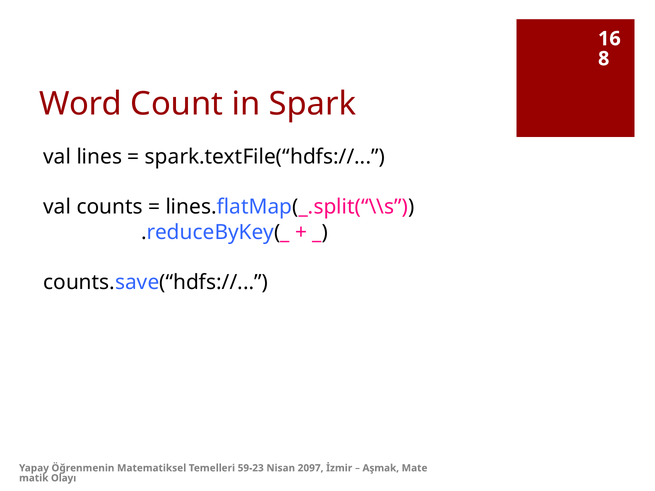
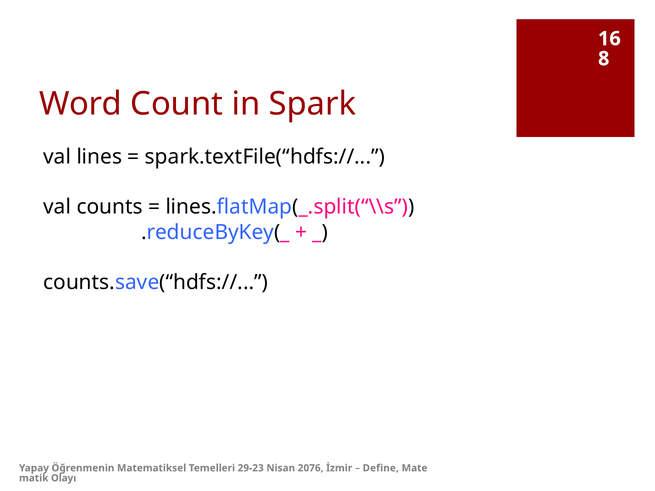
59-23: 59-23 -> 29-23
2097: 2097 -> 2076
Aşmak: Aşmak -> Define
